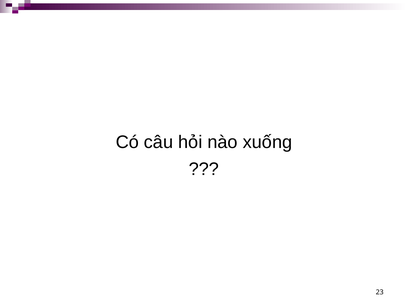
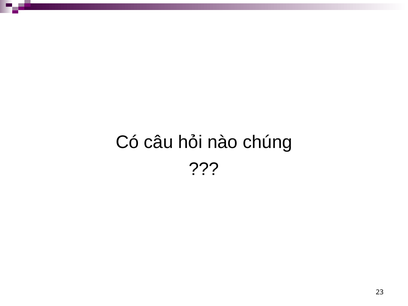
xuống: xuống -> chúng
